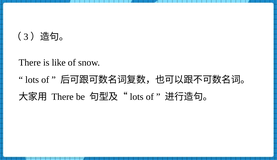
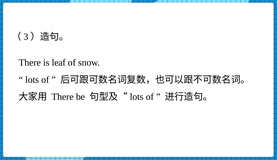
like: like -> leaf
